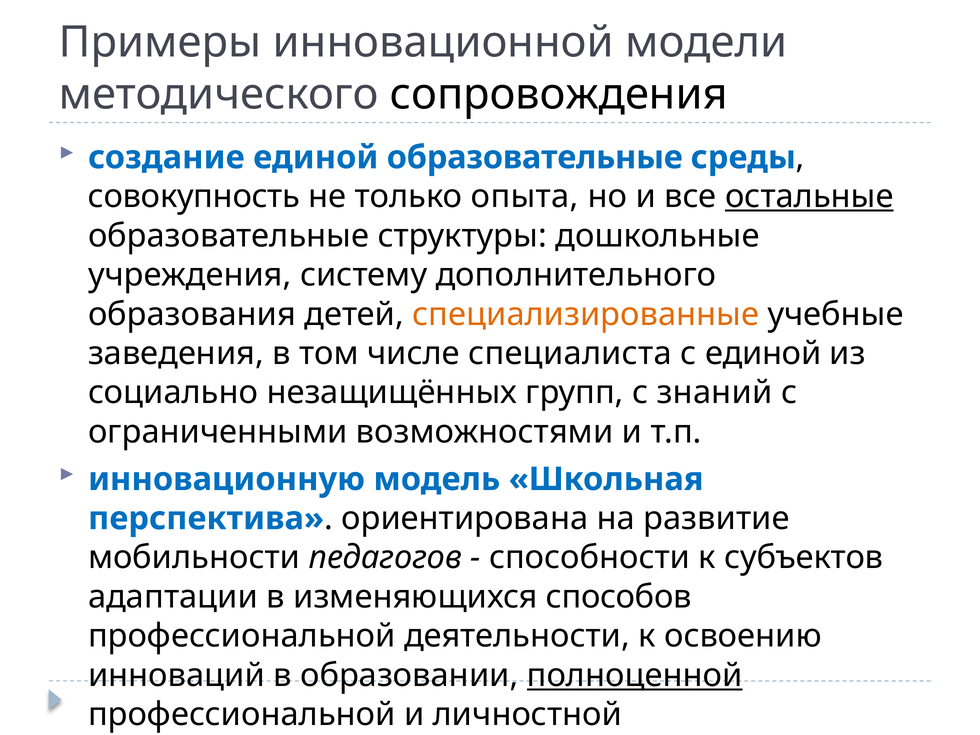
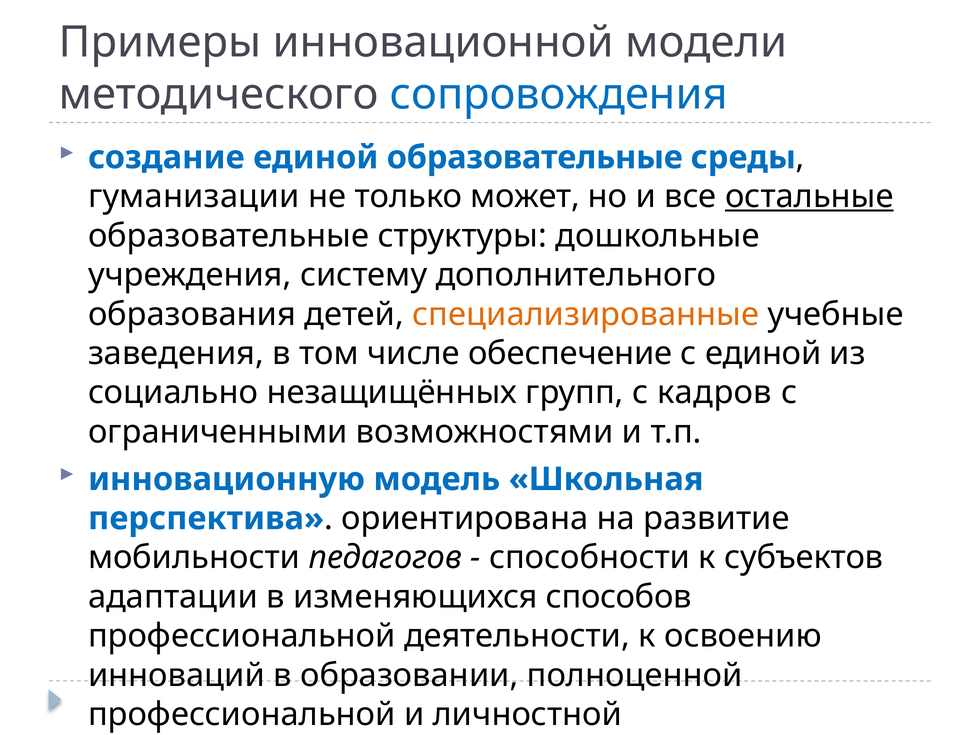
сопровождения colour: black -> blue
совокупность: совокупность -> гуманизации
опыта: опыта -> может
специалиста: специалиста -> обеспечение
знаний: знаний -> кадров
полноценной underline: present -> none
